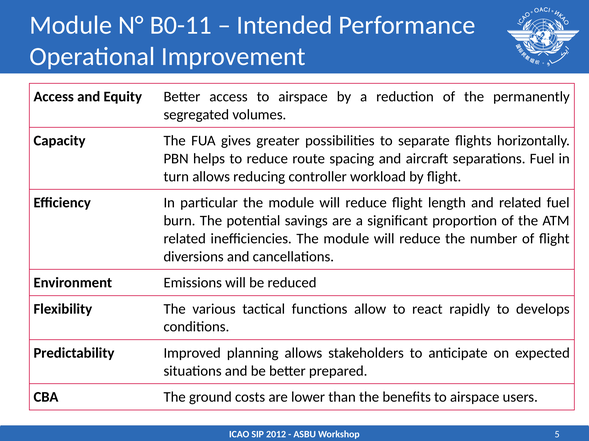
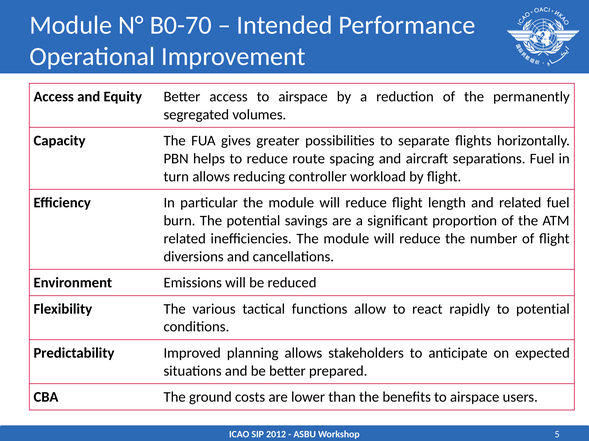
B0-11: B0-11 -> B0-70
to develops: develops -> potential
